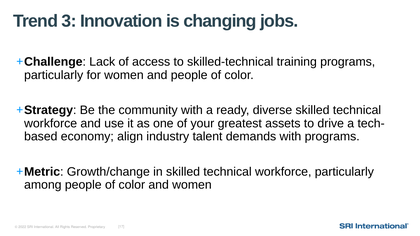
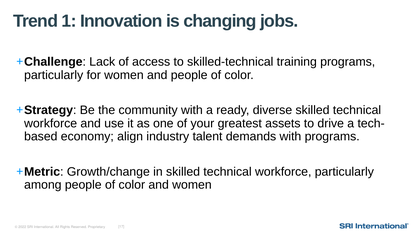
3: 3 -> 1
